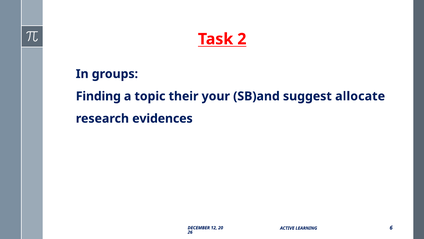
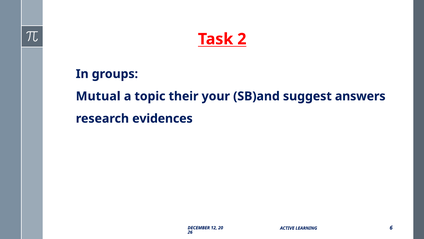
Finding: Finding -> Mutual
allocate: allocate -> answers
